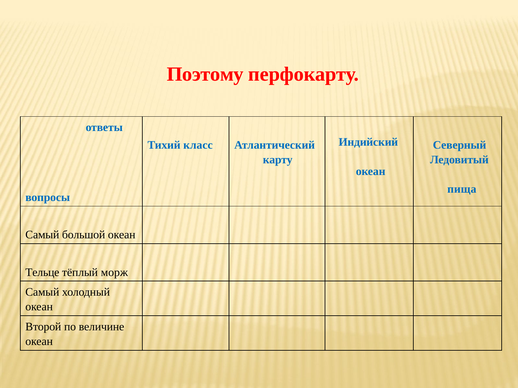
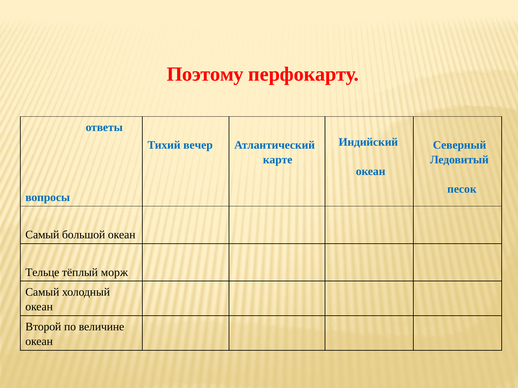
класс: класс -> вечер
карту: карту -> карте
пища: пища -> песок
